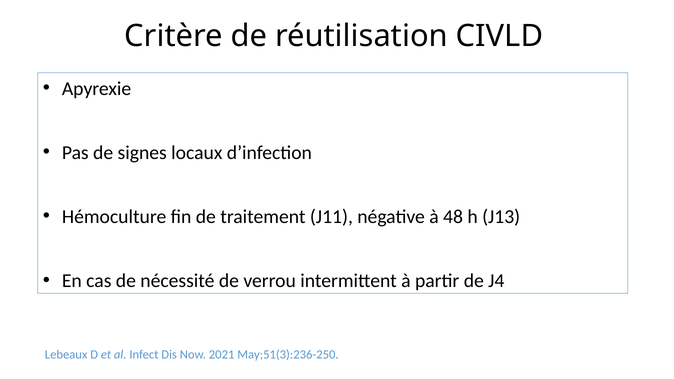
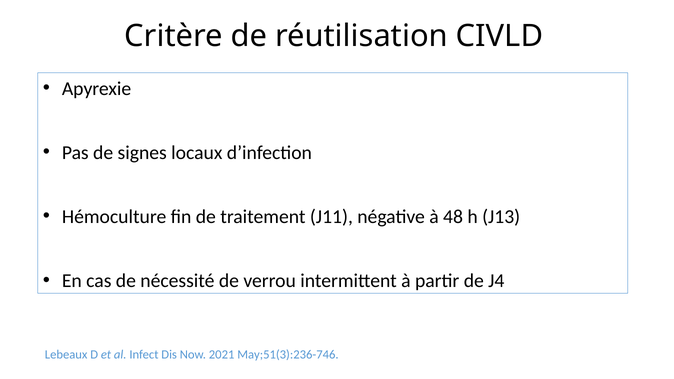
May;51(3):236-250: May;51(3):236-250 -> May;51(3):236-746
